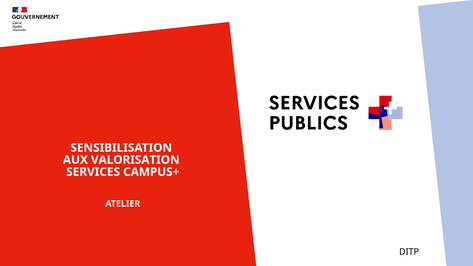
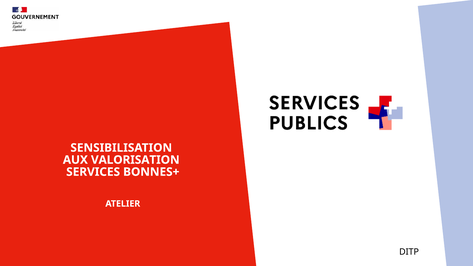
CAMPUS+: CAMPUS+ -> BONNES+
